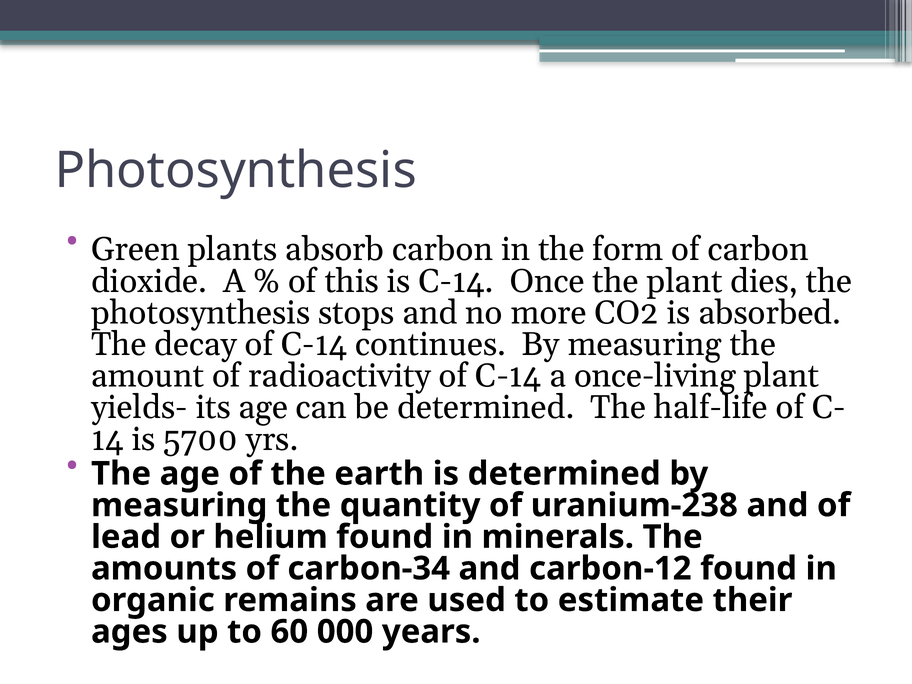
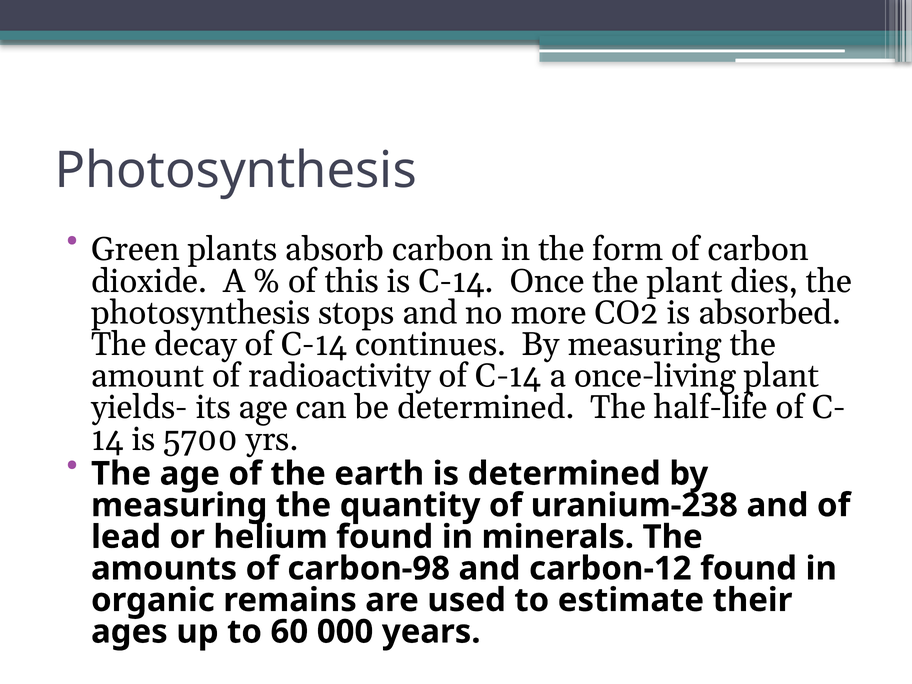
carbon-34: carbon-34 -> carbon-98
